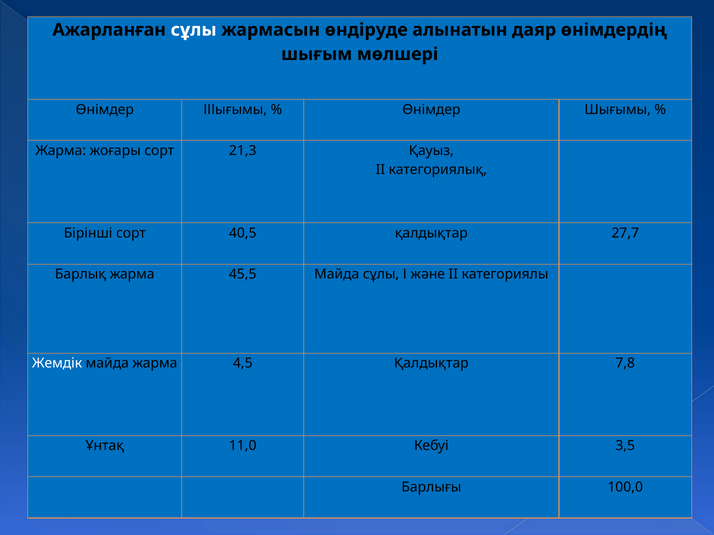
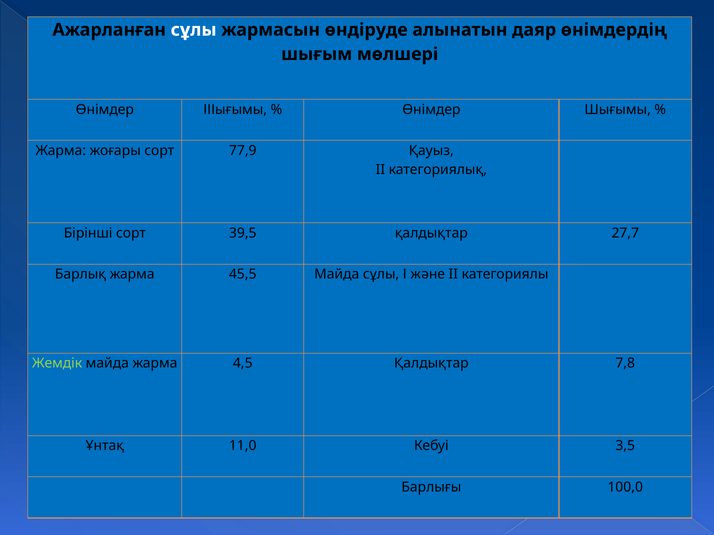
21,3: 21,3 -> 77,9
40,5: 40,5 -> 39,5
Жемдік colour: white -> light green
